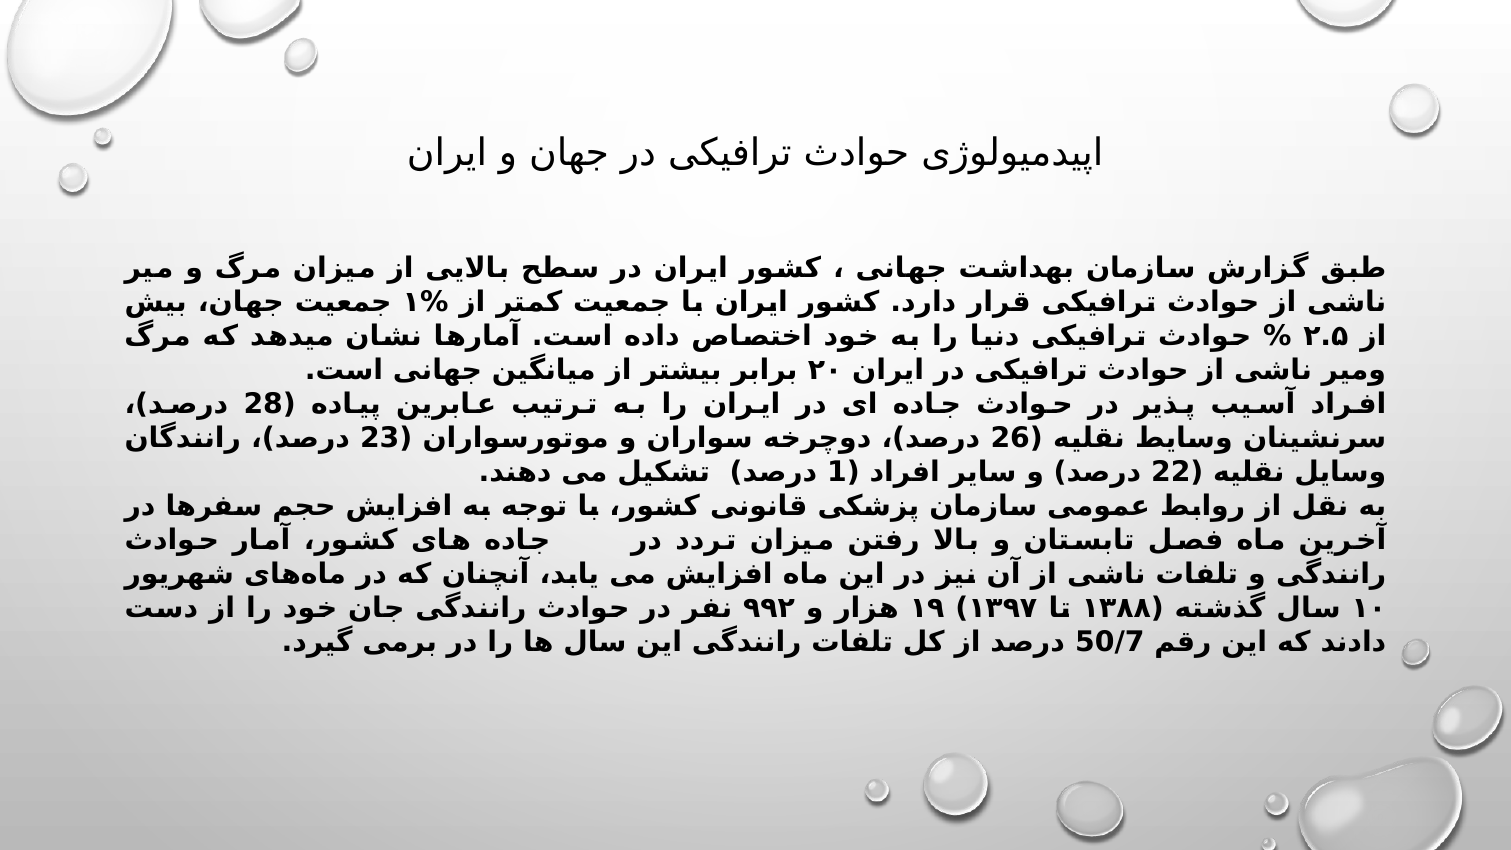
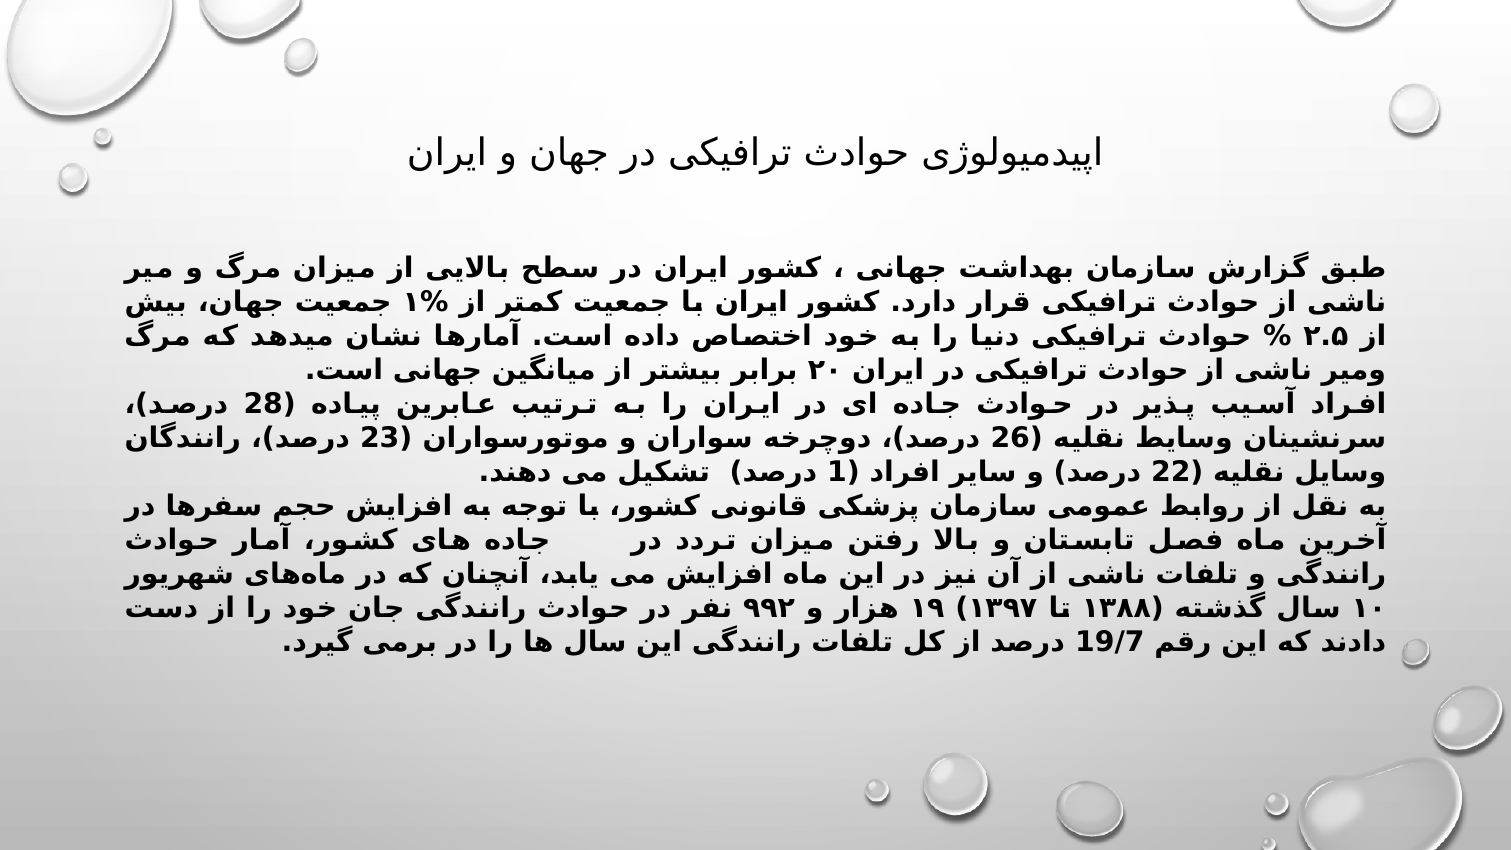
50/7: 50/7 -> 19/7
